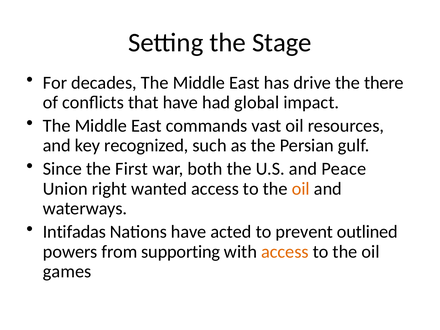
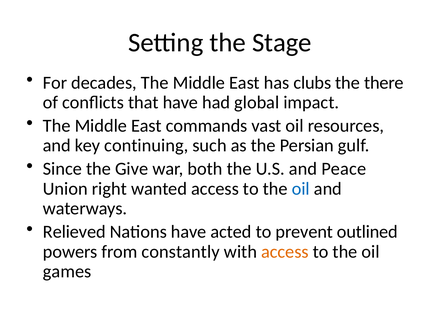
drive: drive -> clubs
recognized: recognized -> continuing
First: First -> Give
oil at (301, 189) colour: orange -> blue
Intifadas: Intifadas -> Relieved
supporting: supporting -> constantly
